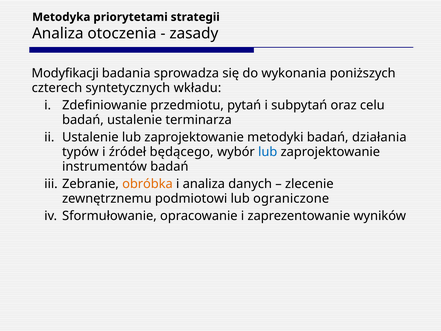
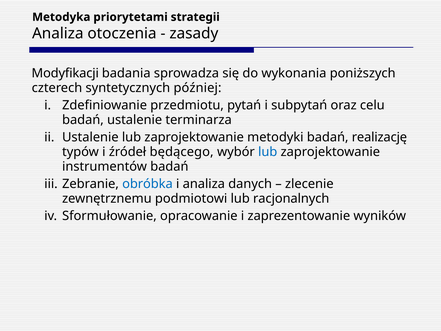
wkładu: wkładu -> później
działania: działania -> realizację
obróbka colour: orange -> blue
ograniczone: ograniczone -> racjonalnych
